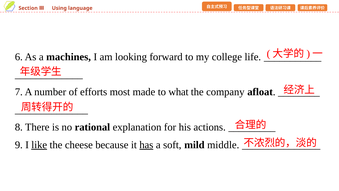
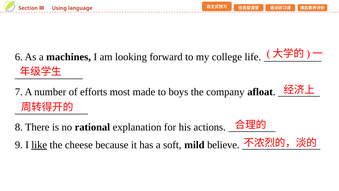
what: what -> boys
has underline: present -> none
middle: middle -> believe
